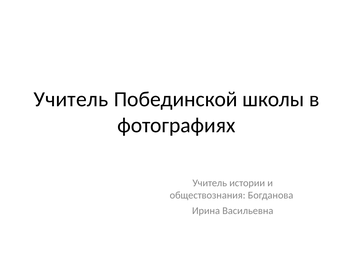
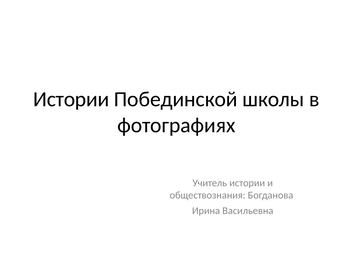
Учитель at (71, 99): Учитель -> Истории
